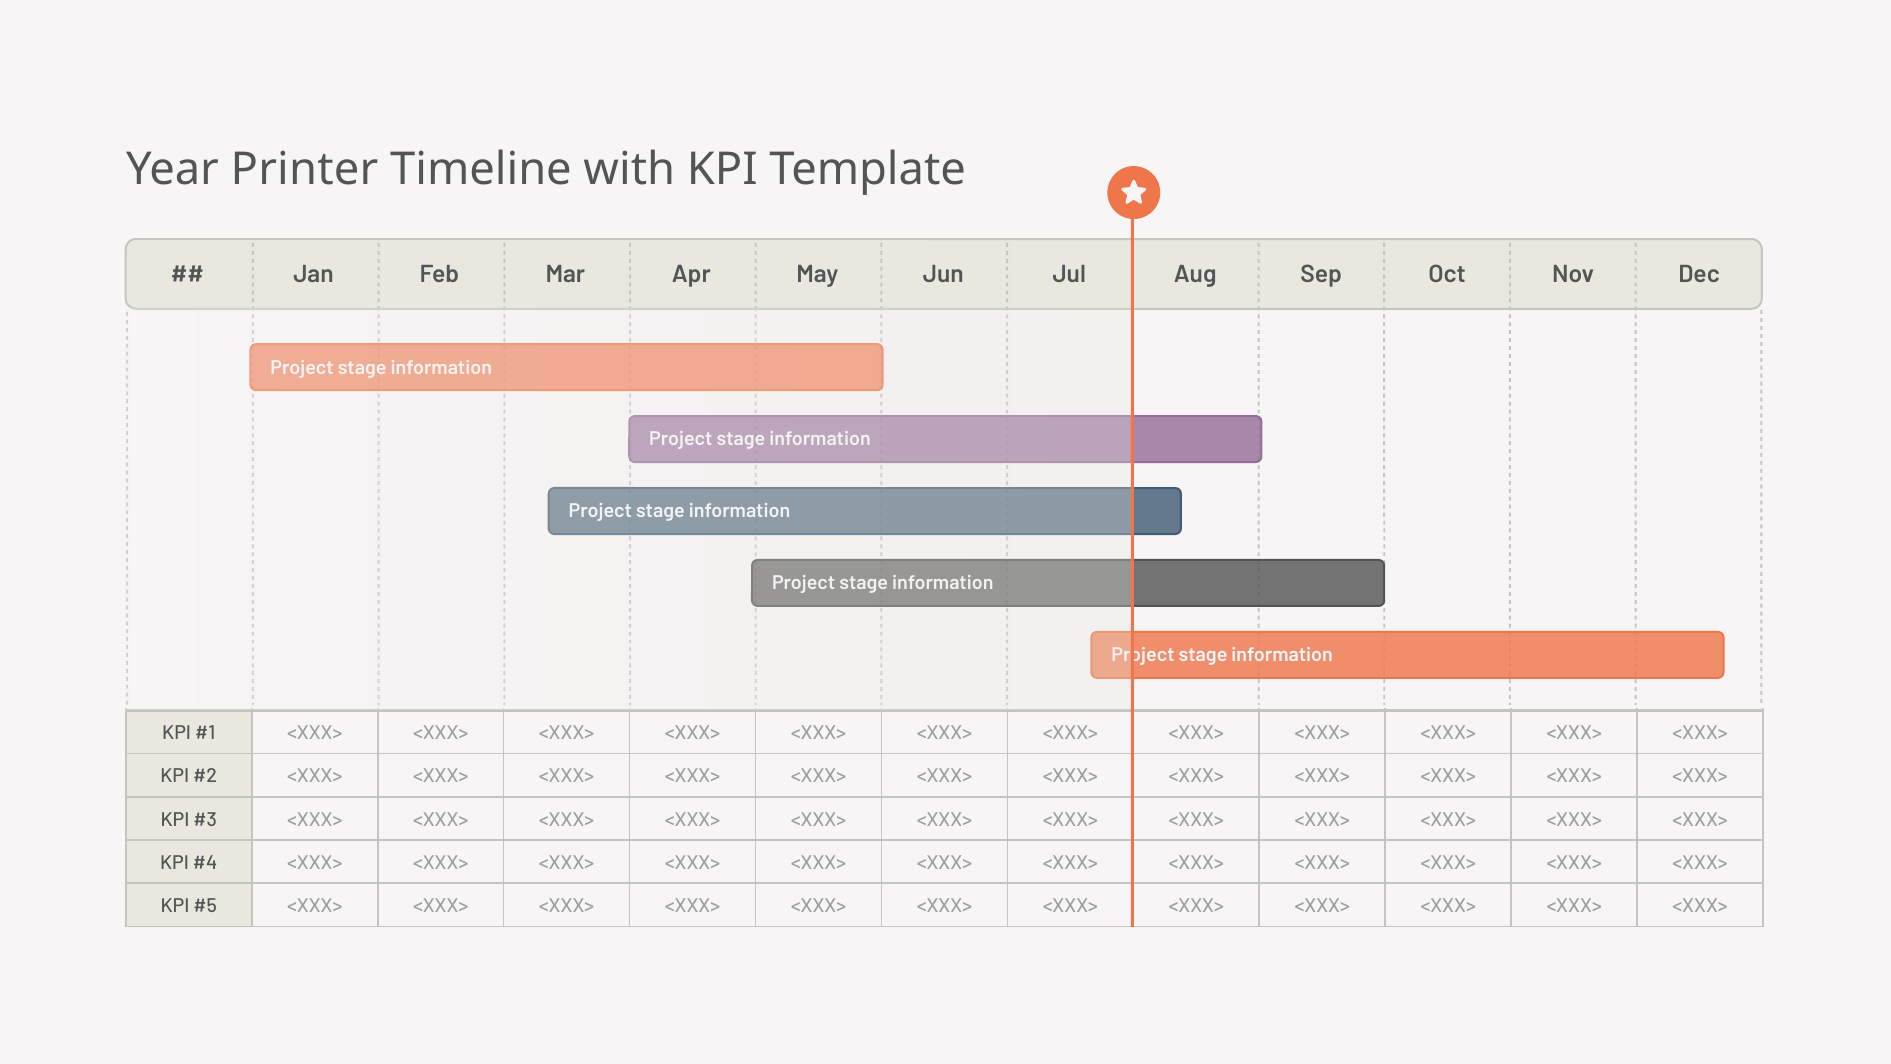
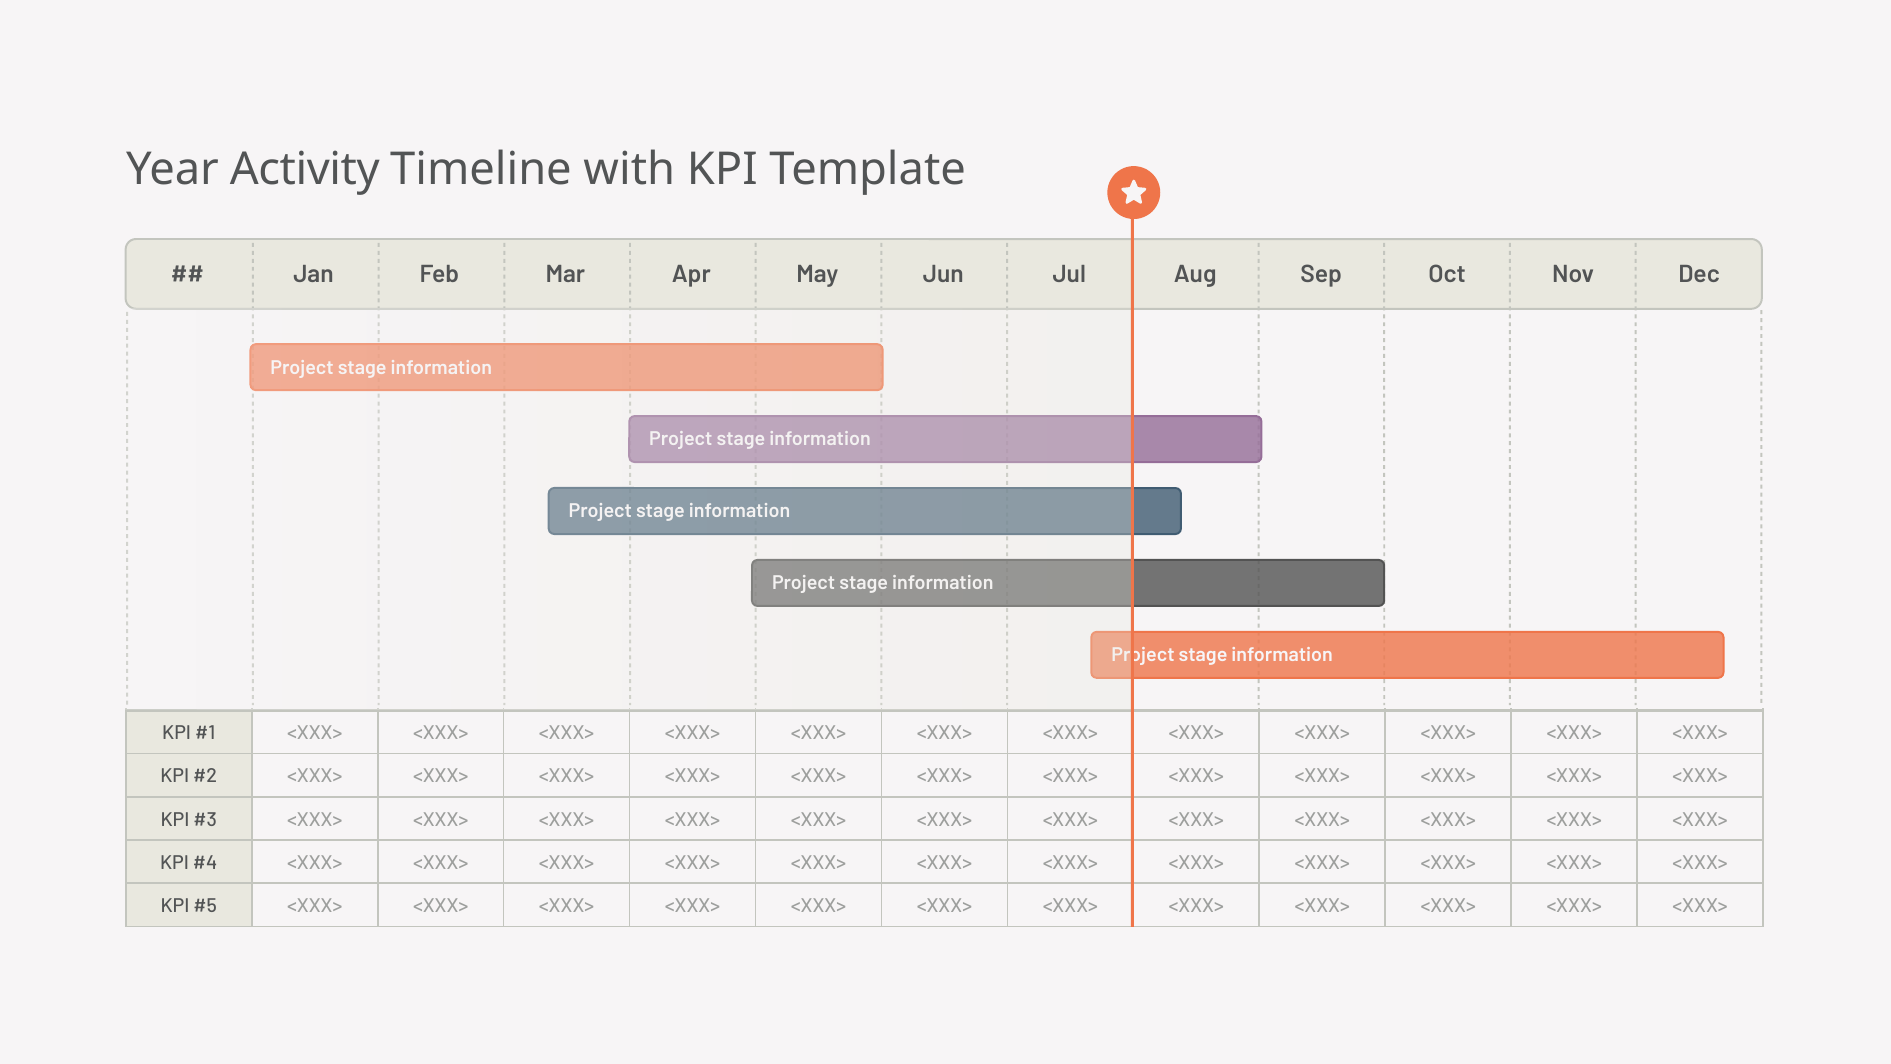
Printer: Printer -> Activity
